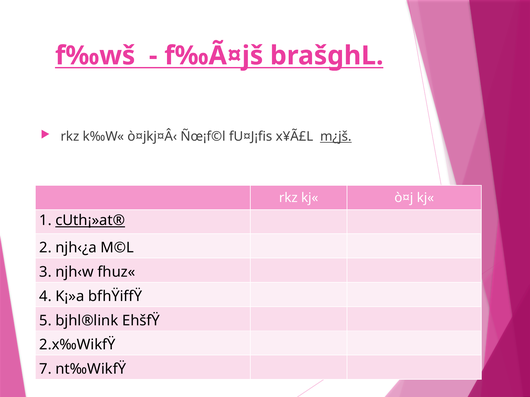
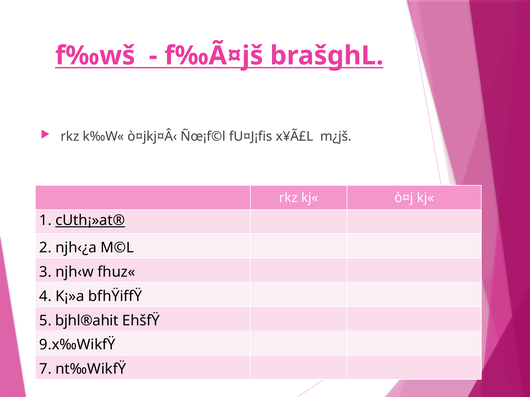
m¿jš underline: present -> none
bjhl®link: bjhl®link -> bjhl®ahit
2.x‰WikfŸ: 2.x‰WikfŸ -> 9.x‰WikfŸ
